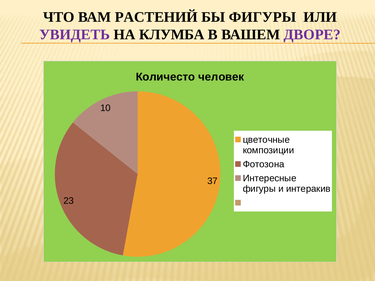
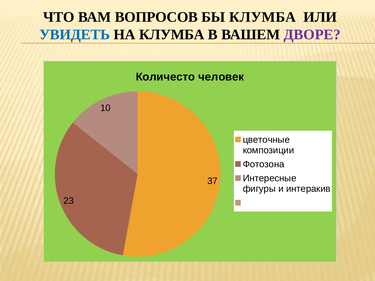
РАСТЕНИЙ: РАСТЕНИЙ -> ВОПРОСОВ
БЫ ФИГУРЫ: ФИГУРЫ -> КЛУМБА
УВИДЕТЬ colour: purple -> blue
